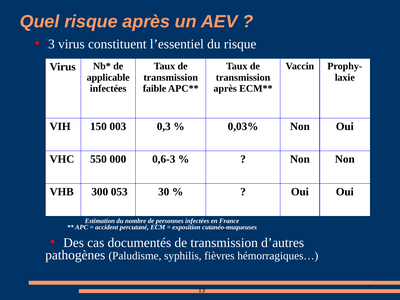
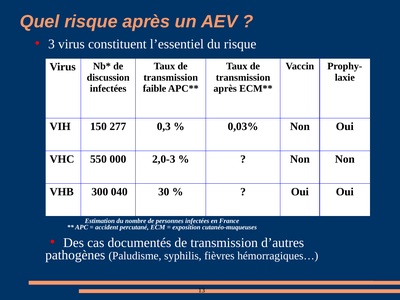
applicable: applicable -> discussion
003: 003 -> 277
0,6-3: 0,6-3 -> 2,0-3
053: 053 -> 040
